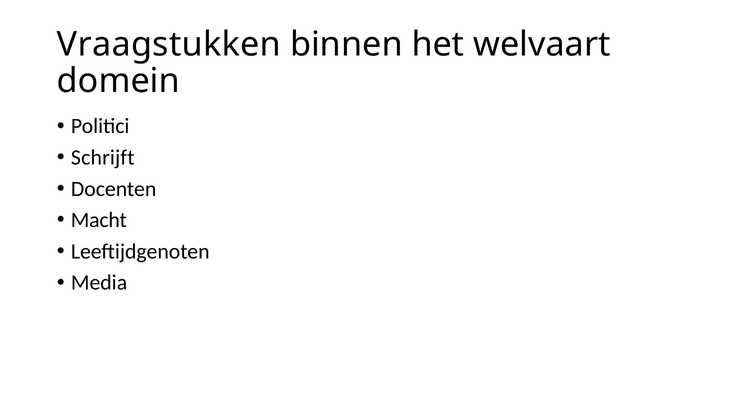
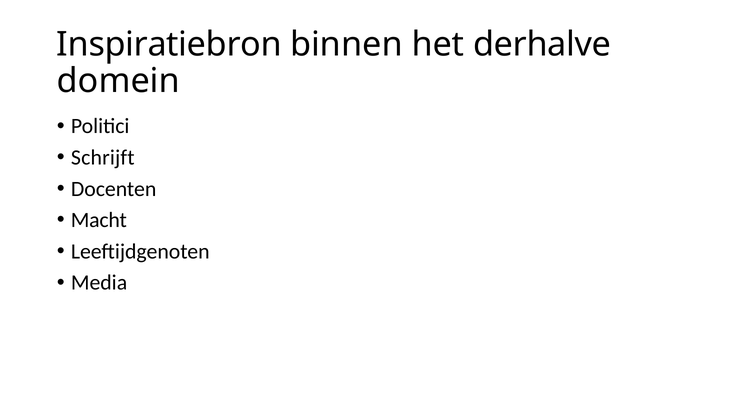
Vraagstukken: Vraagstukken -> Inspiratiebron
welvaart: welvaart -> derhalve
